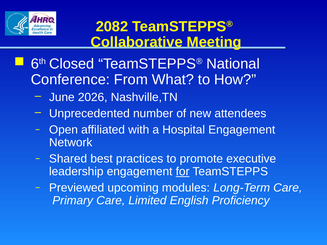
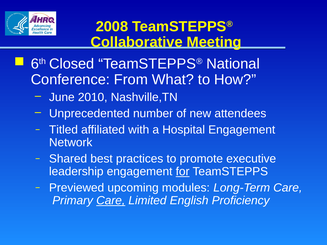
2082: 2082 -> 2008
2026: 2026 -> 2010
Open: Open -> Titled
Care at (111, 201) underline: none -> present
